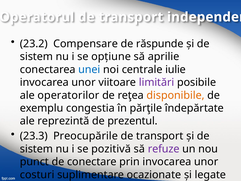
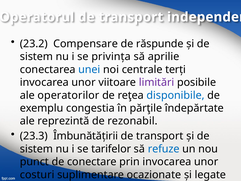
opţiune: opţiune -> privinţa
iulie: iulie -> terţi
disponibile colour: orange -> blue
prezentul: prezentul -> rezonabil
Preocupările: Preocupările -> Îmbunătăţirii
pozitivă: pozitivă -> tarifelor
refuze colour: purple -> blue
